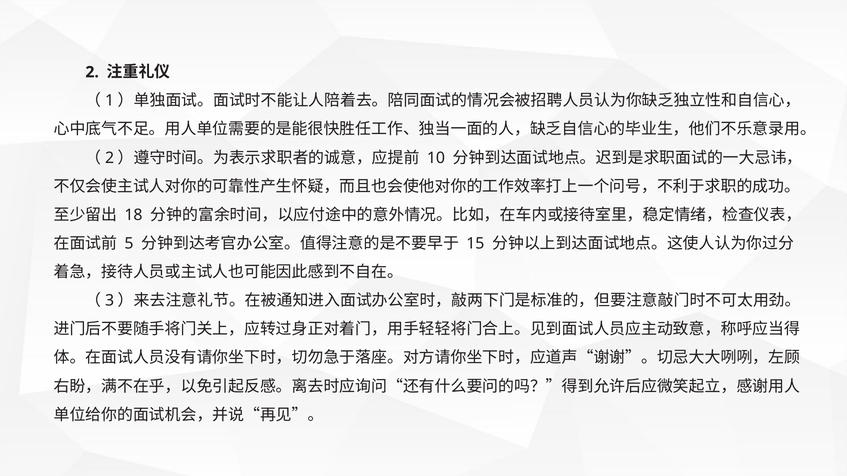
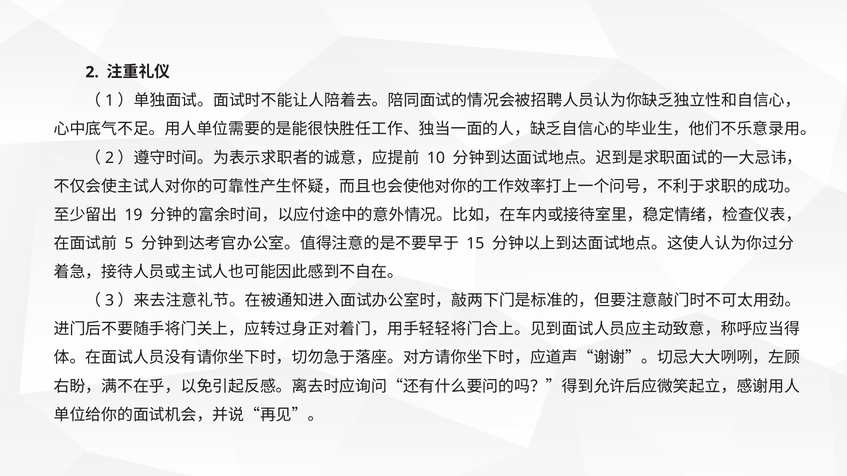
18: 18 -> 19
